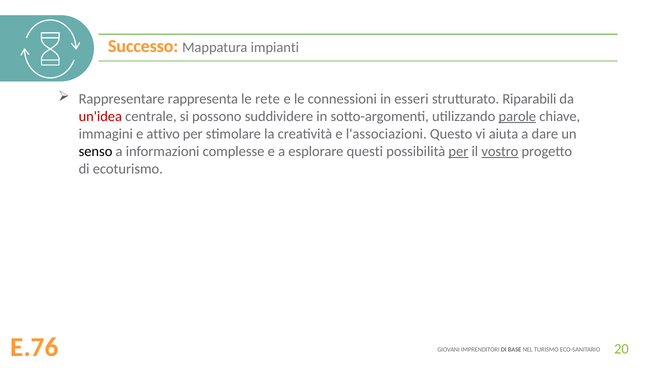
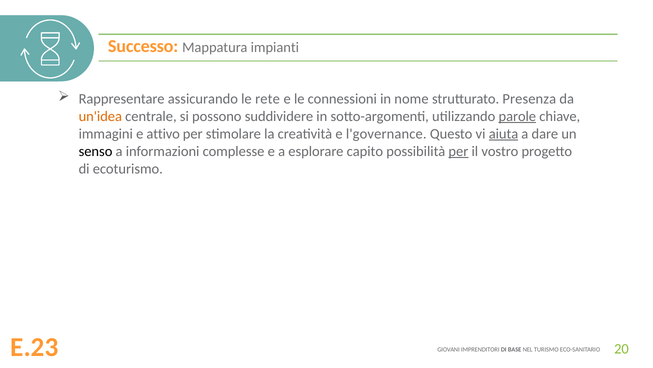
rappresenta: rappresenta -> assicurando
esseri: esseri -> nome
Riparabili: Riparabili -> Presenza
un'idea colour: red -> orange
l'associazioni: l'associazioni -> l'governance
aiuta underline: none -> present
questi: questi -> capito
vostro underline: present -> none
E.76: E.76 -> E.23
